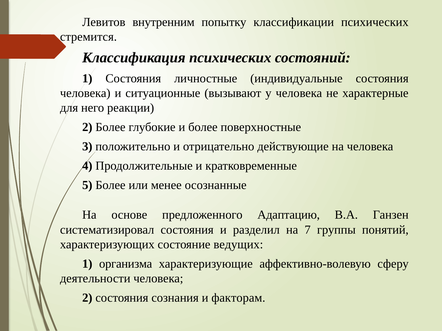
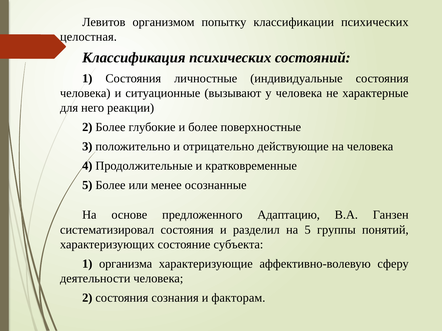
внутренним: внутренним -> организмом
стремится: стремится -> целостная
на 7: 7 -> 5
ведущих: ведущих -> субъекта
